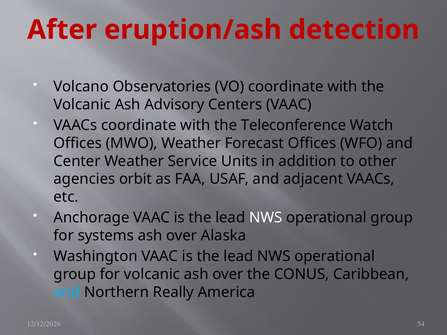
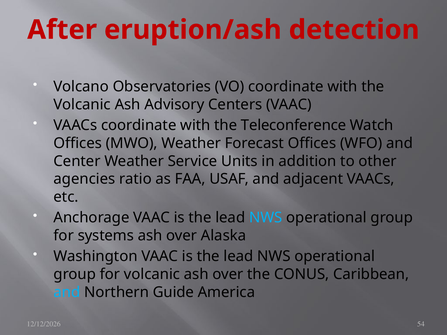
orbit: orbit -> ratio
NWS at (266, 218) colour: white -> light blue
Really: Really -> Guide
